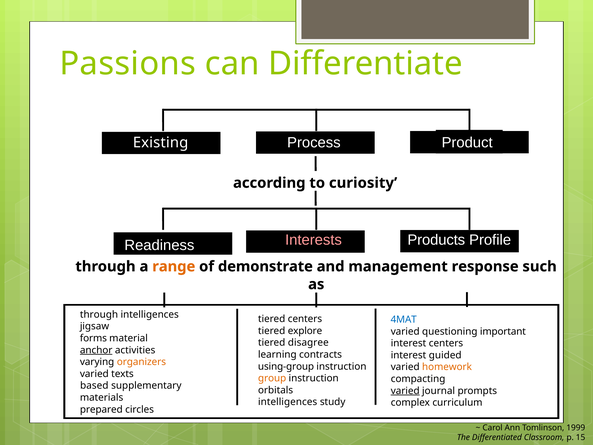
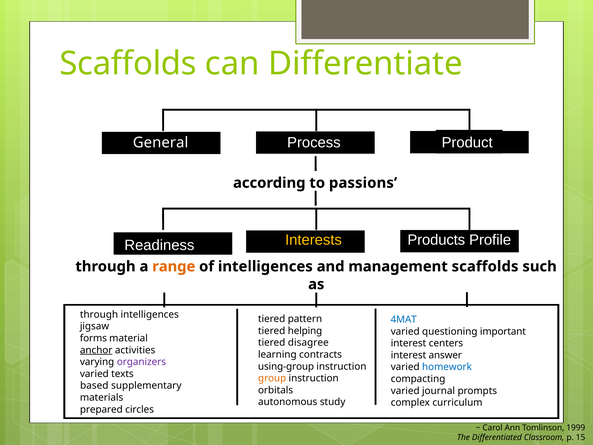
Passions at (128, 64): Passions -> Scaffolds
Existing: Existing -> General
curiosity: curiosity -> passions
Interests colour: pink -> yellow
of demonstrate: demonstrate -> intelligences
management response: response -> scaffolds
tiered centers: centers -> pattern
explore: explore -> helping
guided: guided -> answer
organizers colour: orange -> purple
homework colour: orange -> blue
varied at (405, 391) underline: present -> none
intelligences at (288, 402): intelligences -> autonomous
